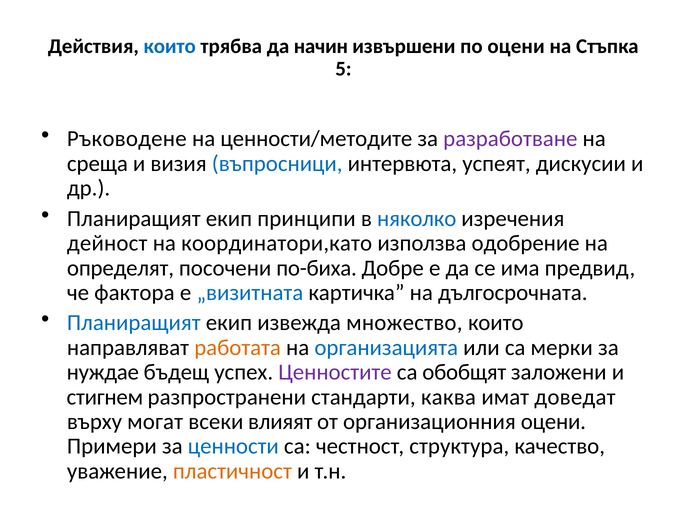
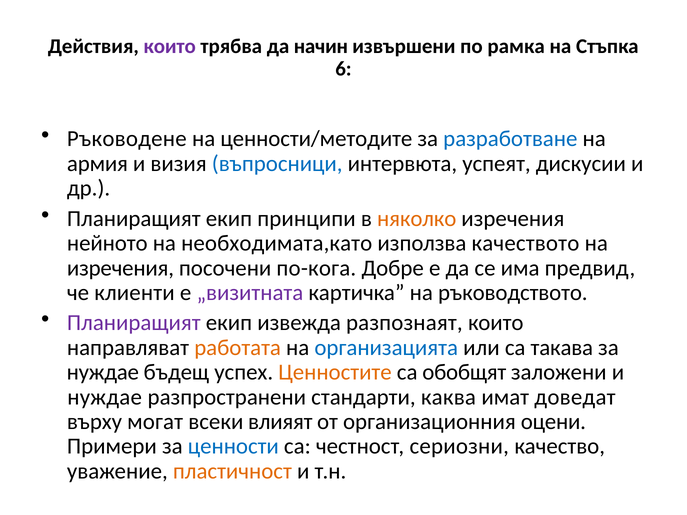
които at (170, 46) colour: blue -> purple
по оцени: оцени -> рамка
5: 5 -> 6
разработване colour: purple -> blue
среща: среща -> армия
няколко colour: blue -> orange
дейност: дейност -> нейното
координатори,като: координатори,като -> необходимата,като
одобрение: одобрение -> качеството
определят at (120, 268): определят -> изречения
по-биха: по-биха -> по-кога
фактора: фактора -> клиенти
„визитната colour: blue -> purple
дългосрочната: дългосрочната -> ръководството
Планиращият at (134, 323) colour: blue -> purple
множество: множество -> разпознаят
мерки: мерки -> такава
Ценностите colour: purple -> orange
стигнем at (105, 397): стигнем -> нуждае
структура: структура -> сериозни
